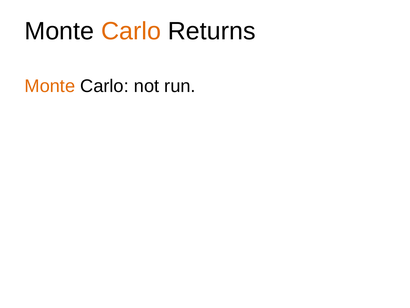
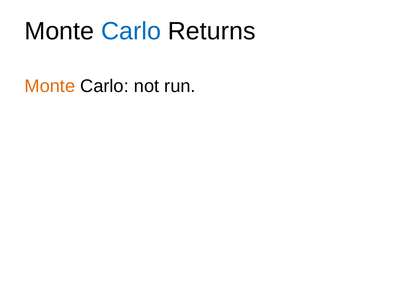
Carlo at (131, 31) colour: orange -> blue
